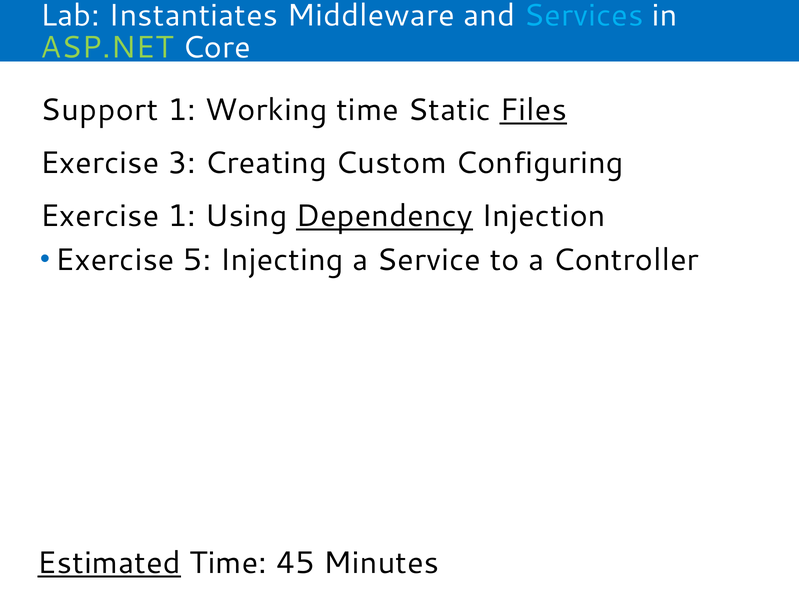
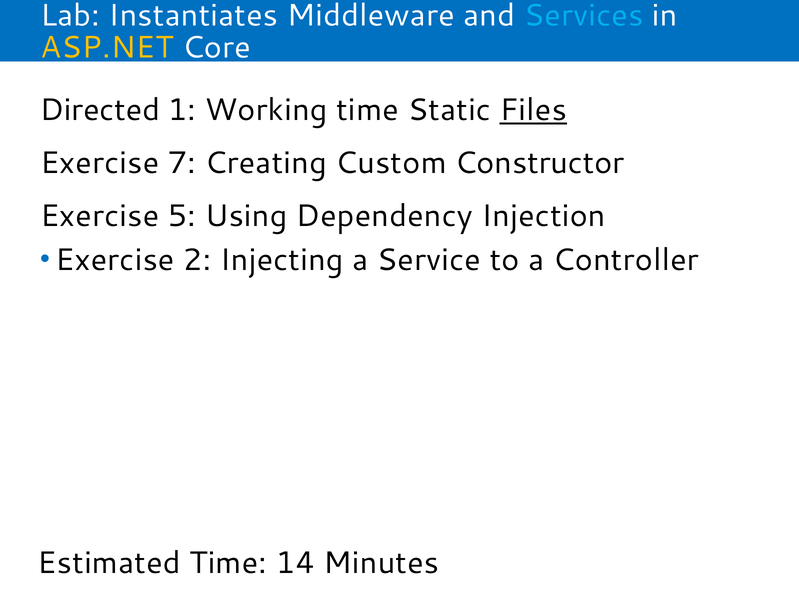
ASP.NET colour: light green -> yellow
Support: Support -> Directed
3: 3 -> 7
Configuring: Configuring -> Constructor
Exercise 1: 1 -> 5
Dependency underline: present -> none
5: 5 -> 2
Estimated underline: present -> none
45: 45 -> 14
